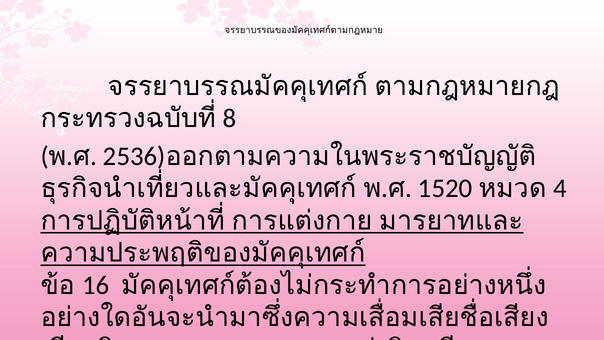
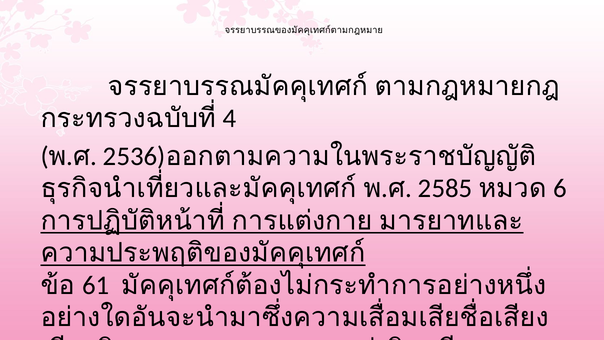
8: 8 -> 4
1520: 1520 -> 2585
4: 4 -> 6
16: 16 -> 61
